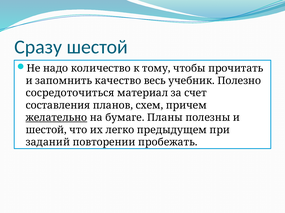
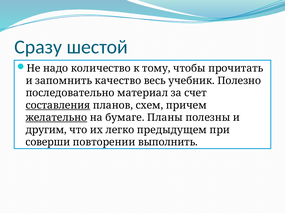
сосредоточиться: сосредоточиться -> последовательно
составления underline: none -> present
шестой at (46, 130): шестой -> другим
заданий: заданий -> соверши
пробежать: пробежать -> выполнить
